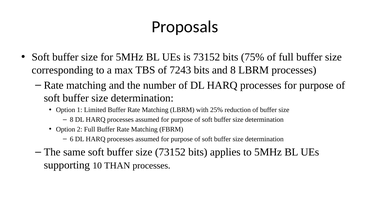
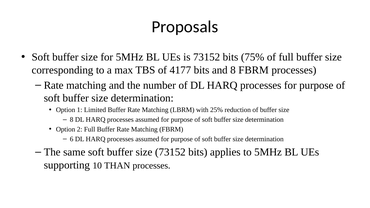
7243: 7243 -> 4177
8 LBRM: LBRM -> FBRM
